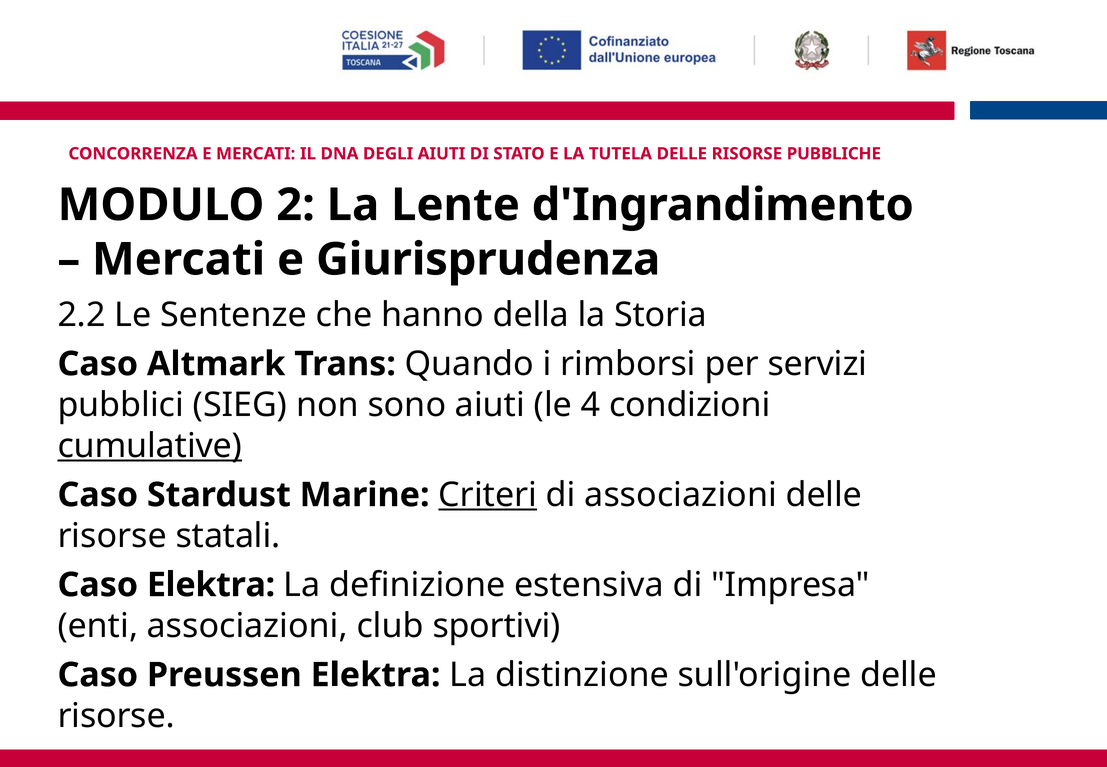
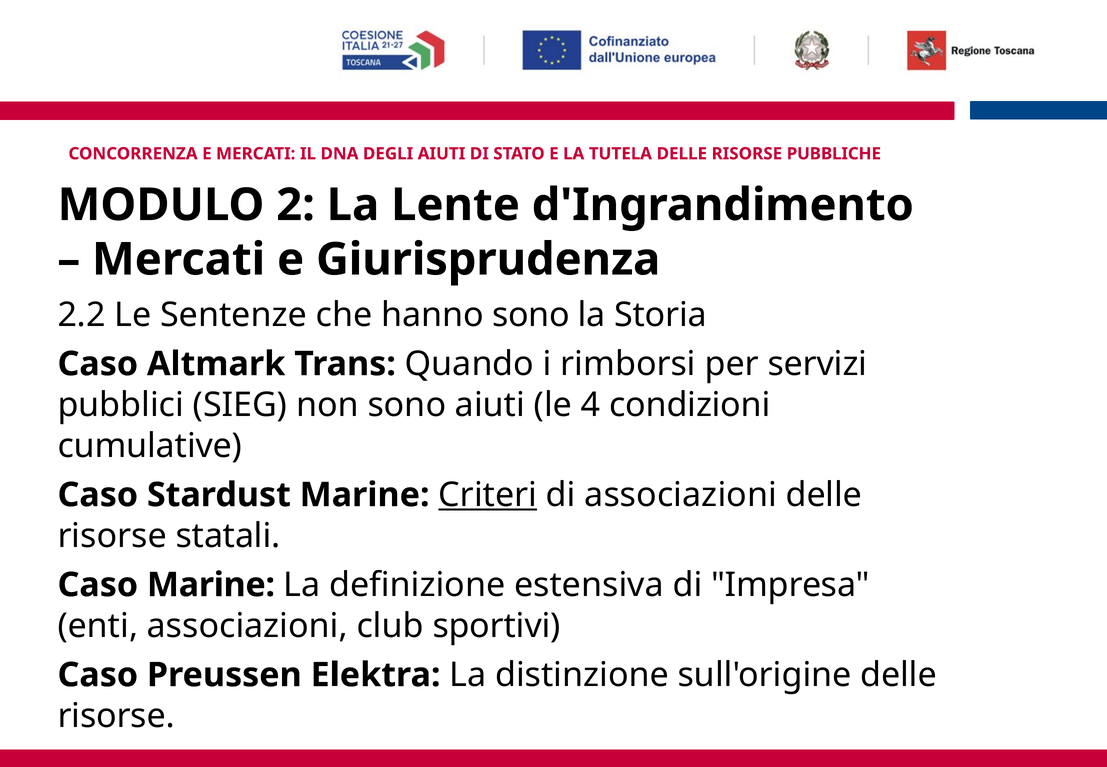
hanno della: della -> sono
cumulative underline: present -> none
Caso Elektra: Elektra -> Marine
